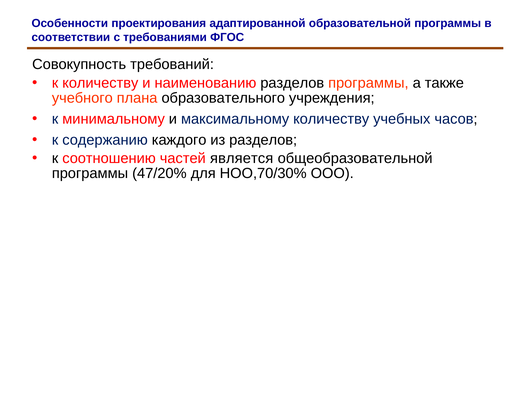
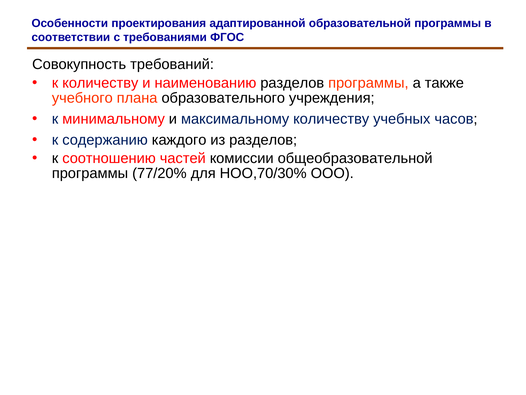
является: является -> комиссии
47/20%: 47/20% -> 77/20%
